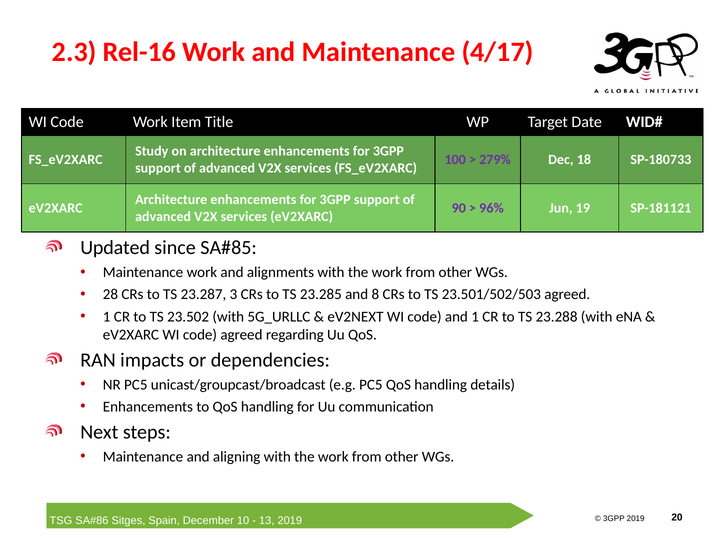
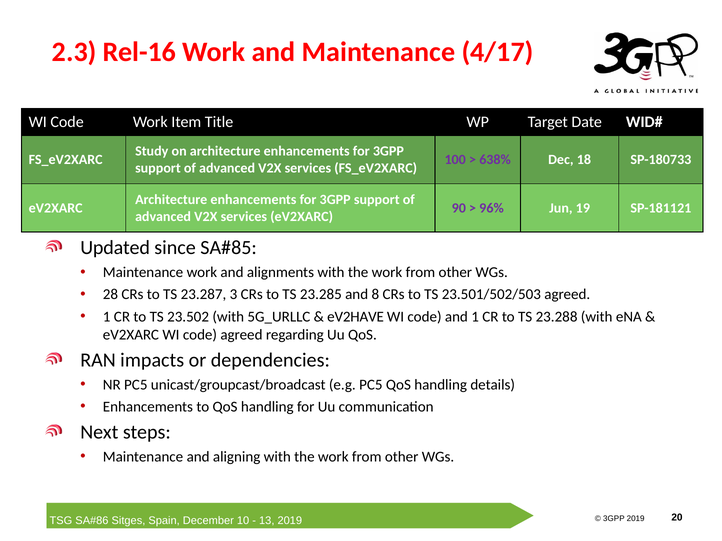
279%: 279% -> 638%
eV2NEXT: eV2NEXT -> eV2HAVE
